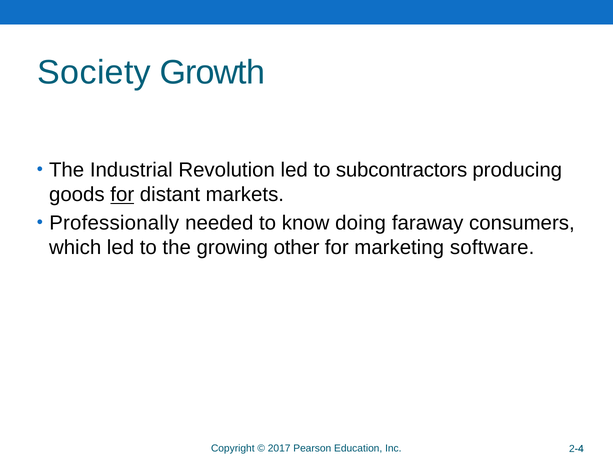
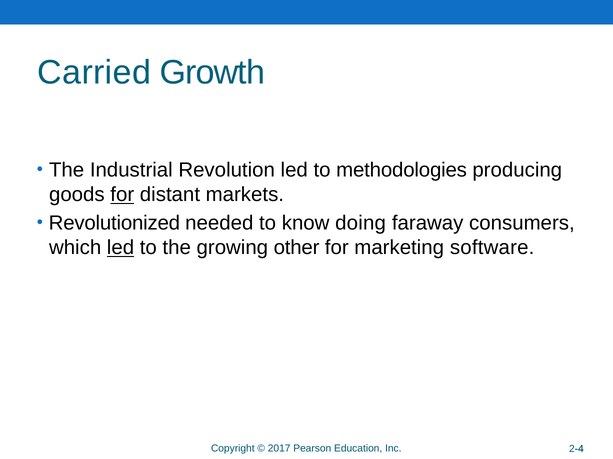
Society: Society -> Carried
subcontractors: subcontractors -> methodologies
Professionally: Professionally -> Revolutionized
led at (120, 248) underline: none -> present
